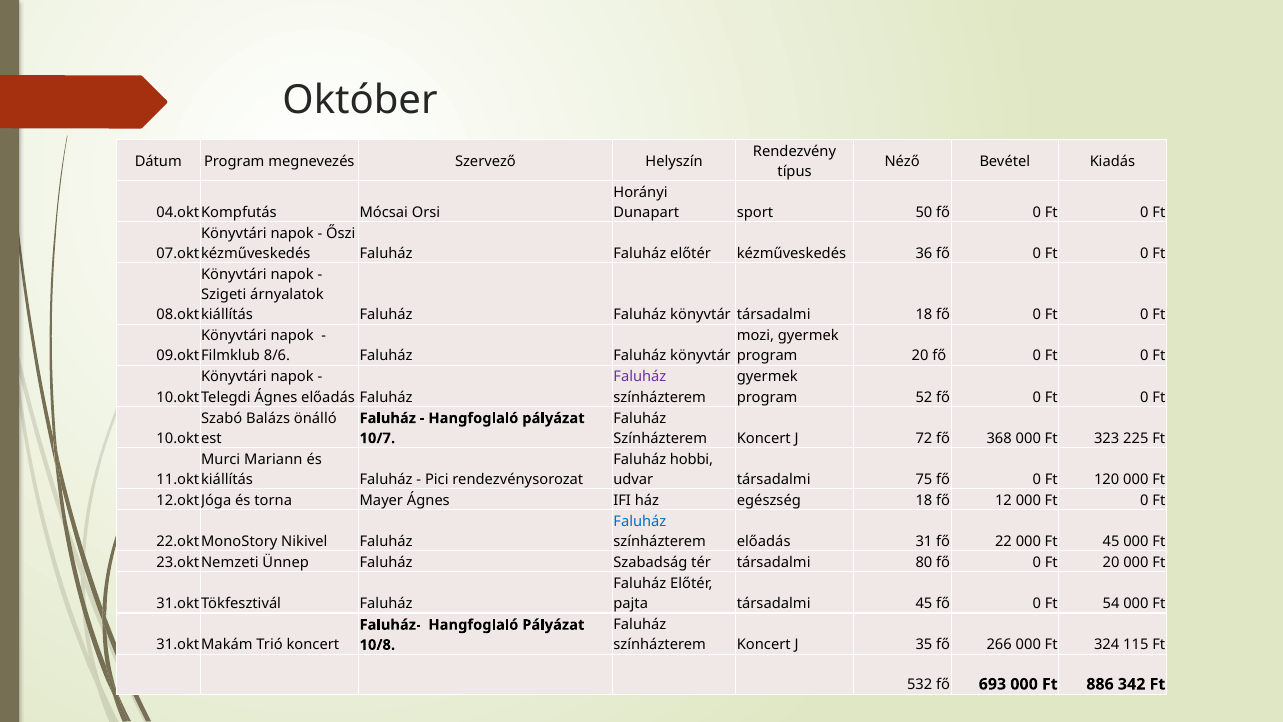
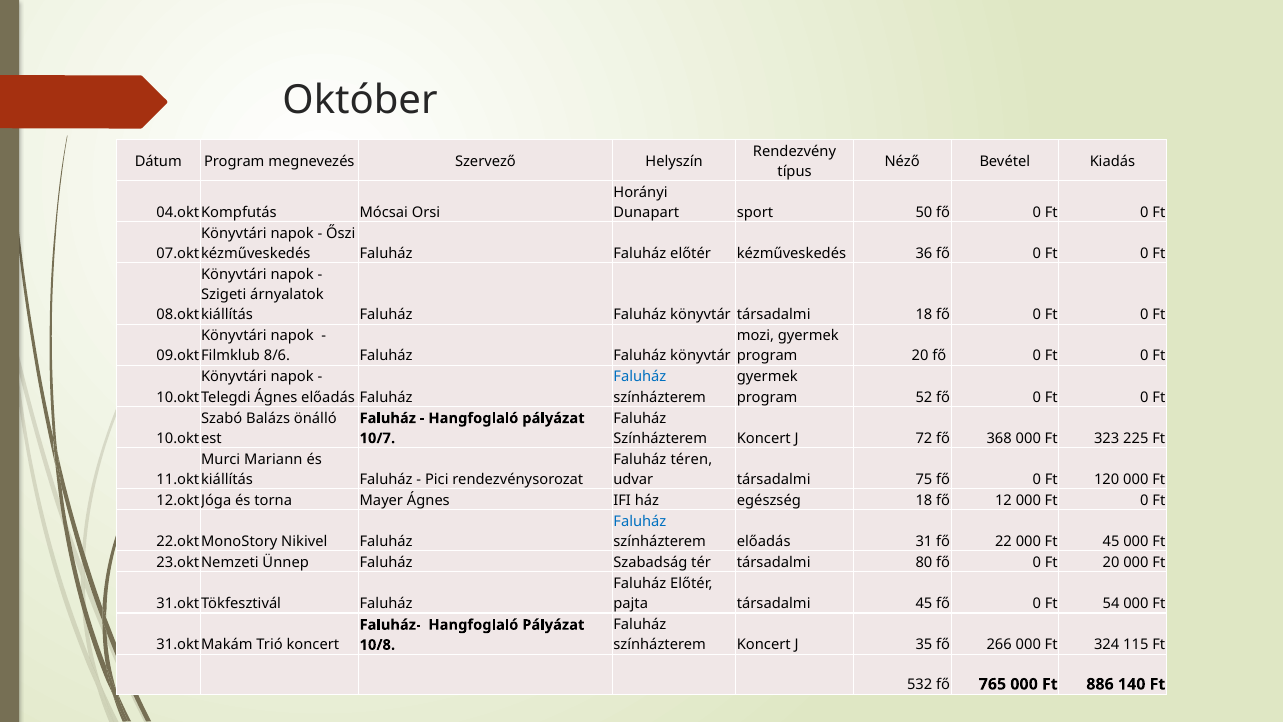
Faluház at (640, 377) colour: purple -> blue
hobbi: hobbi -> téren
693: 693 -> 765
342: 342 -> 140
